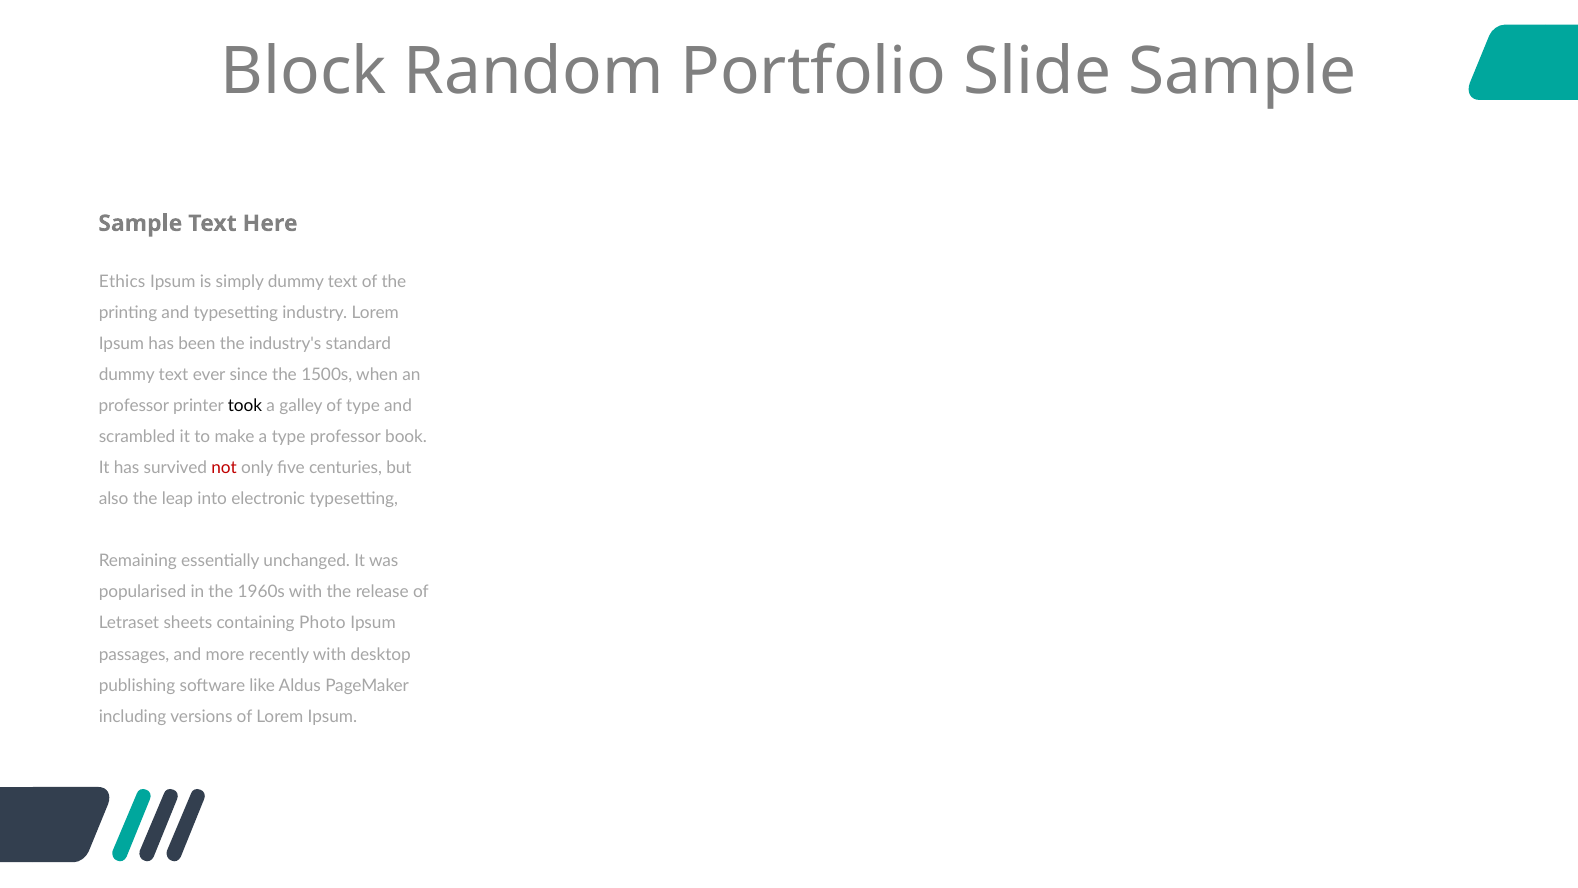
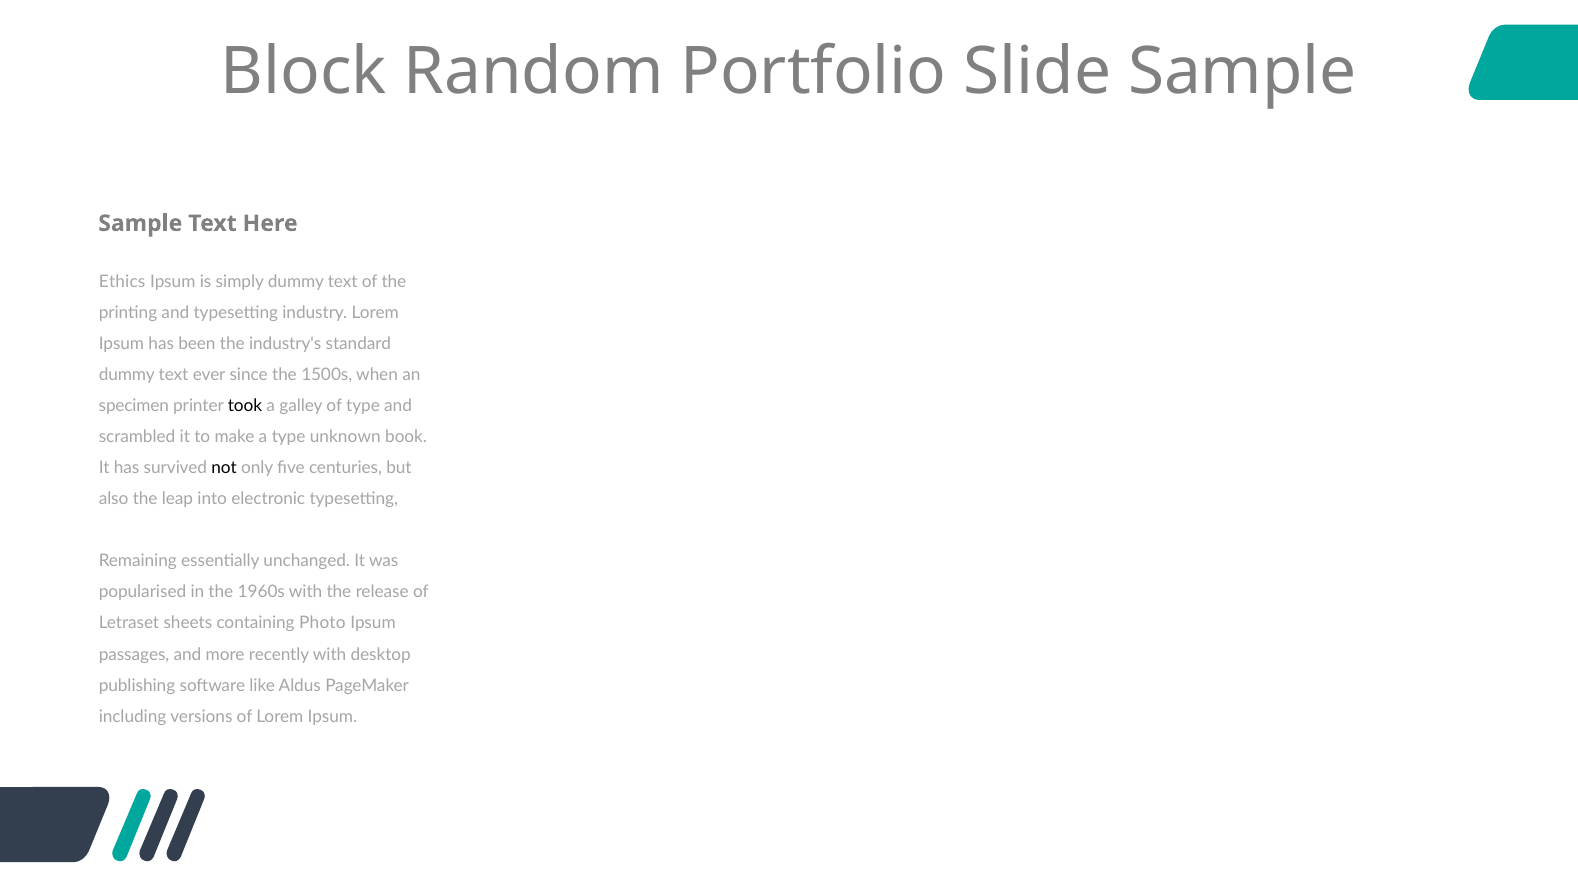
professor at (134, 406): professor -> specimen
type professor: professor -> unknown
not colour: red -> black
